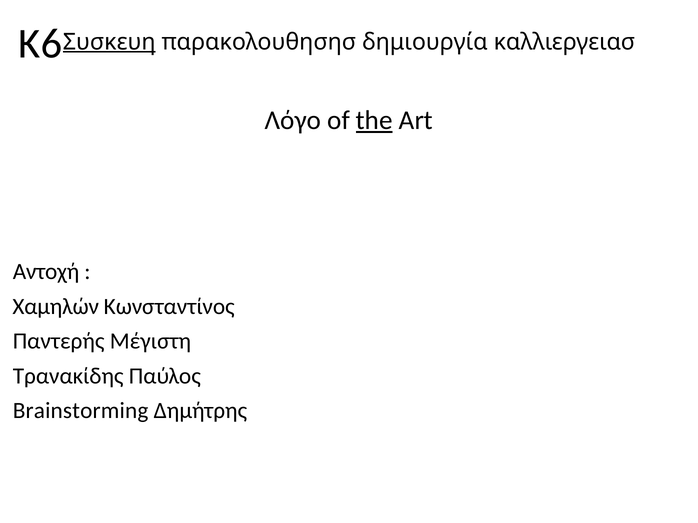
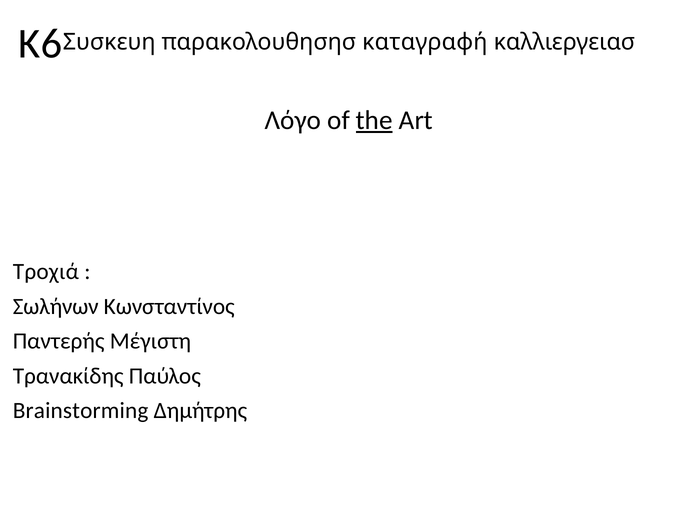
Συσκευη underline: present -> none
δημιουργία: δημιουργία -> καταγραφή
Αντοχή: Αντοχή -> Τροχιά
Χαμηλών: Χαμηλών -> Σωλήνων
